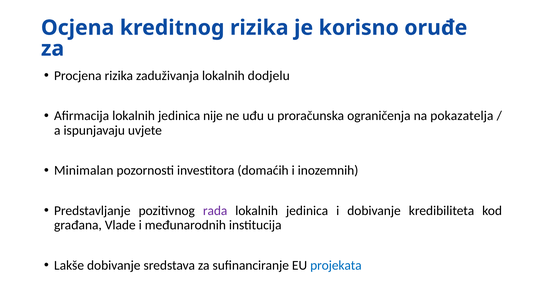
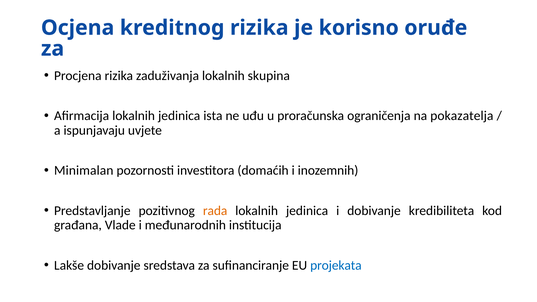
dodjelu: dodjelu -> skupina
nije: nije -> ista
rada colour: purple -> orange
